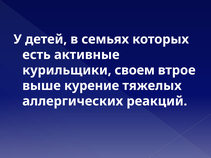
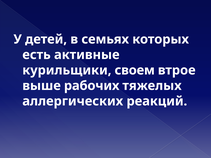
курение: курение -> рабочих
